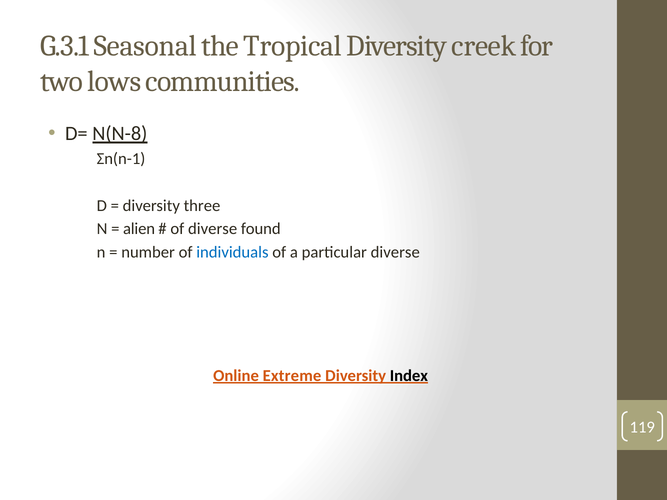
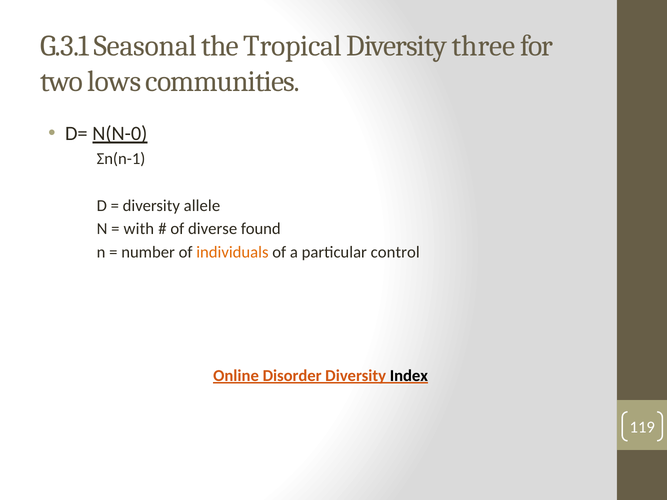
creek: creek -> three
N(N-8: N(N-8 -> N(N-0
three: three -> allele
alien: alien -> with
individuals colour: blue -> orange
particular diverse: diverse -> control
Extreme: Extreme -> Disorder
